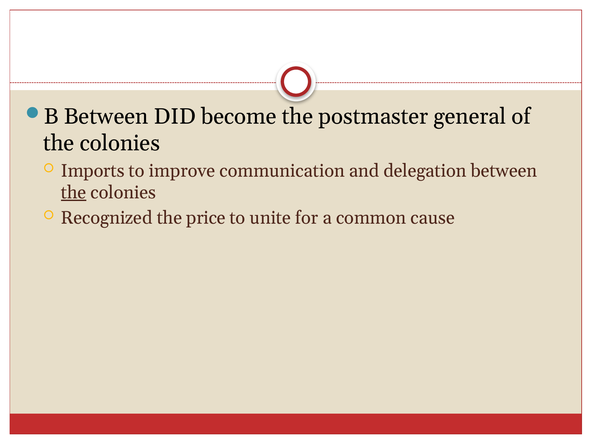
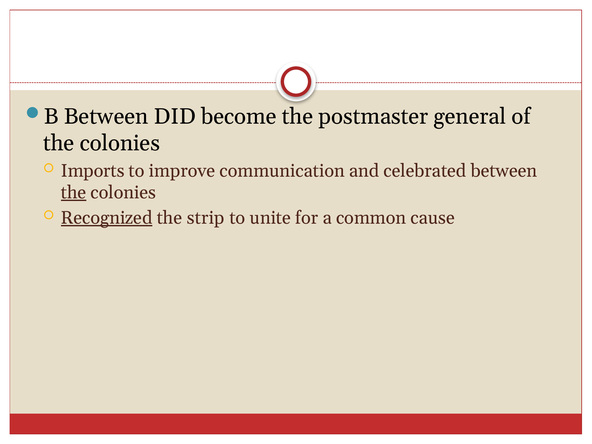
delegation: delegation -> celebrated
Recognized underline: none -> present
price: price -> strip
